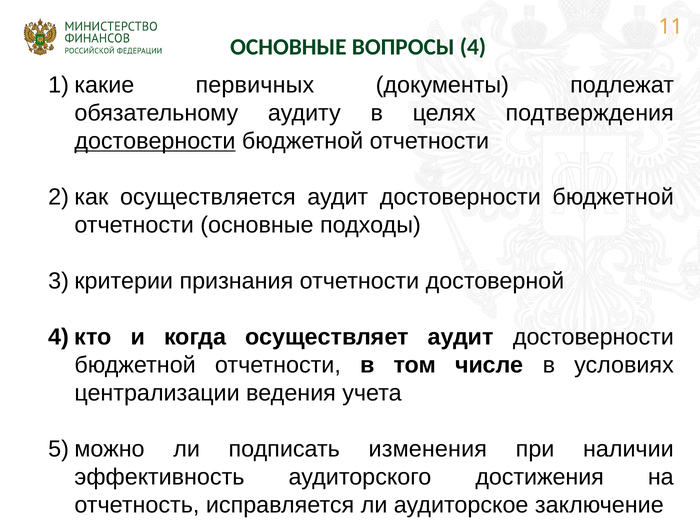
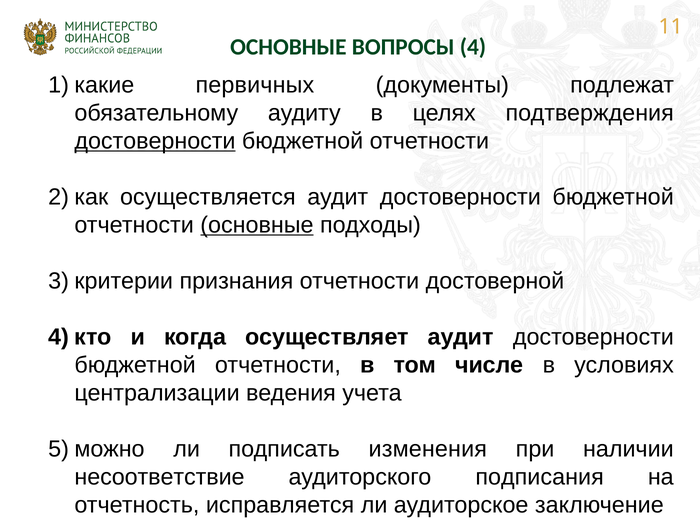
основные at (257, 225) underline: none -> present
эффективность: эффективность -> несоответствие
достижения: достижения -> подписания
